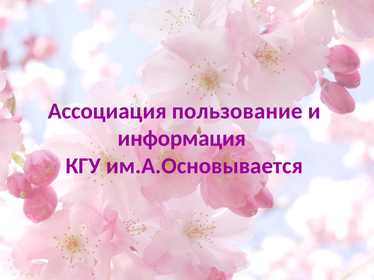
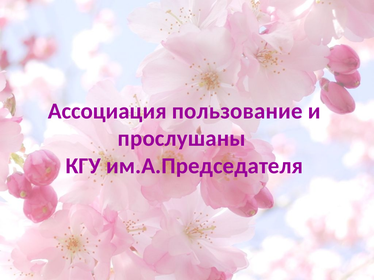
информация: информация -> прослушаны
им.А.Основывается: им.А.Основывается -> им.А.Председателя
